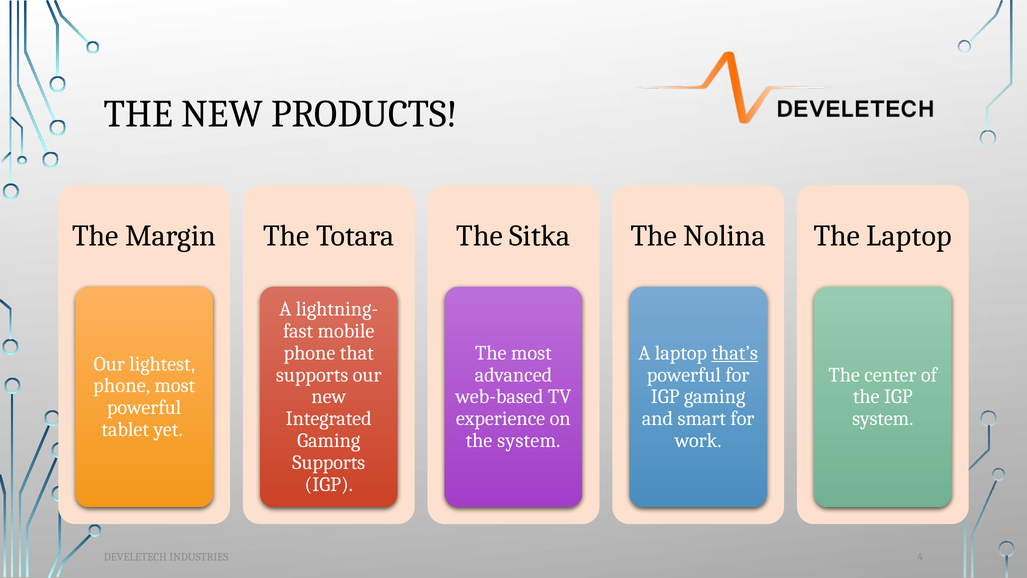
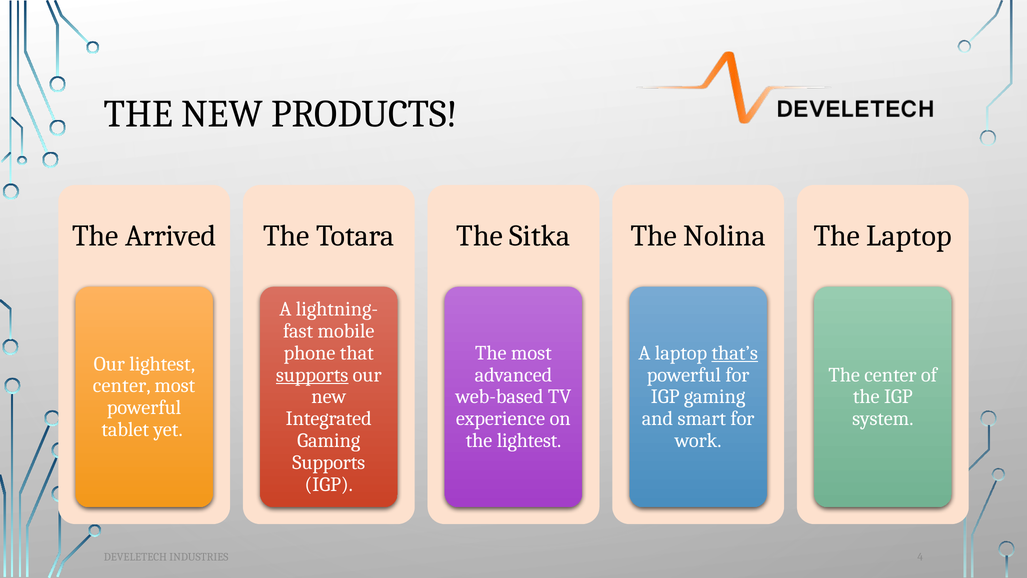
Margin: Margin -> Arrived
supports at (312, 375) underline: none -> present
phone at (122, 386): phone -> center
the system: system -> lightest
